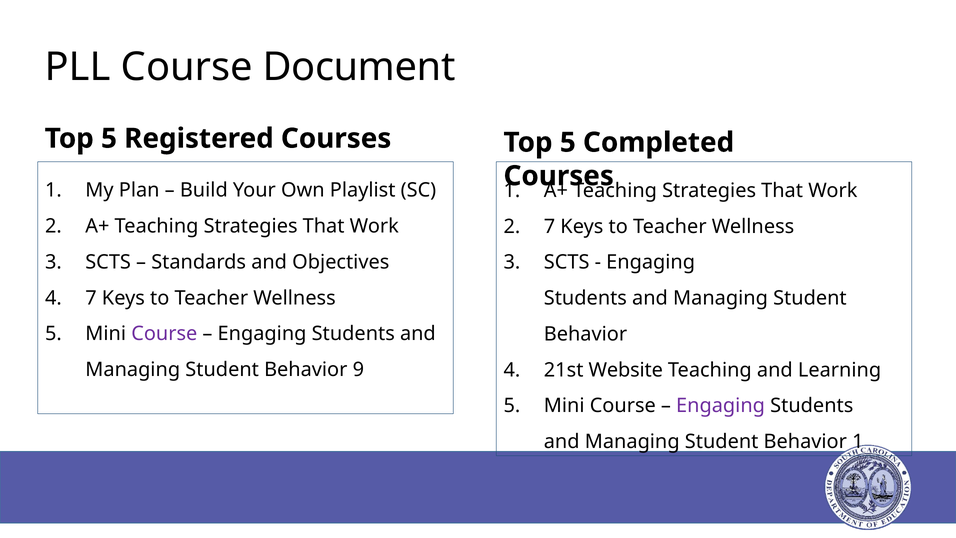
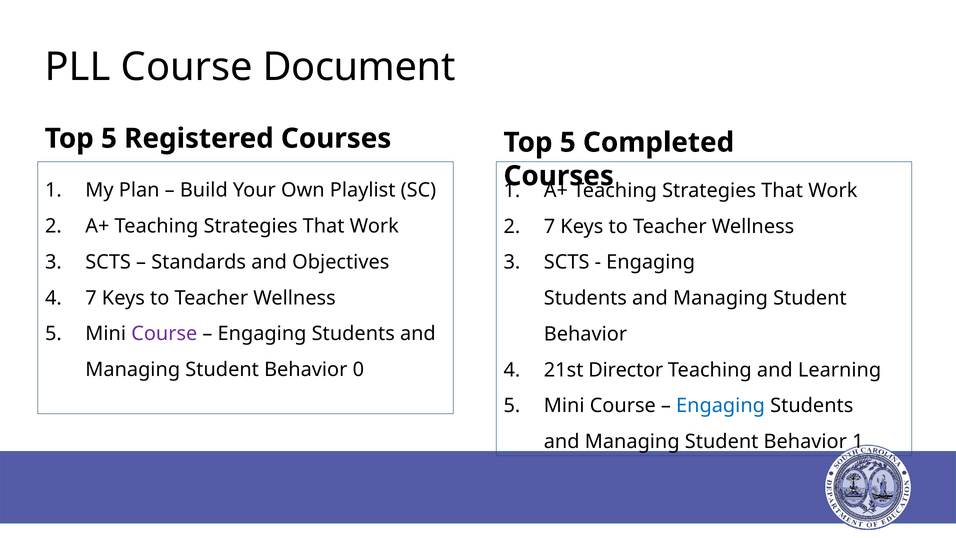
9: 9 -> 0
Website: Website -> Director
Engaging at (721, 406) colour: purple -> blue
